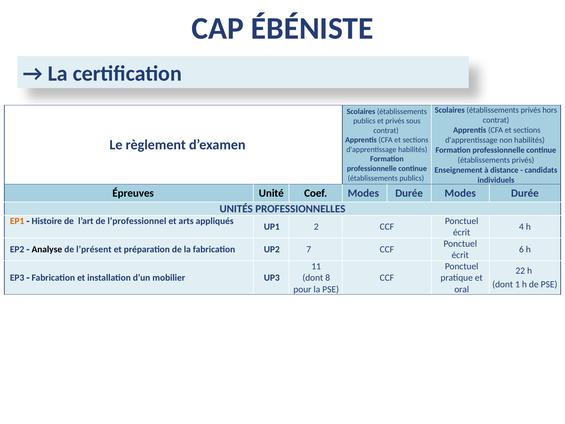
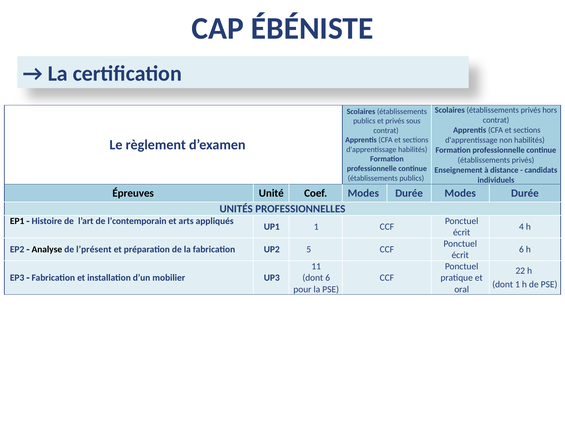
EP1 colour: orange -> black
l’professionnel: l’professionnel -> l’contemporain
UP1 2: 2 -> 1
7: 7 -> 5
dont 8: 8 -> 6
